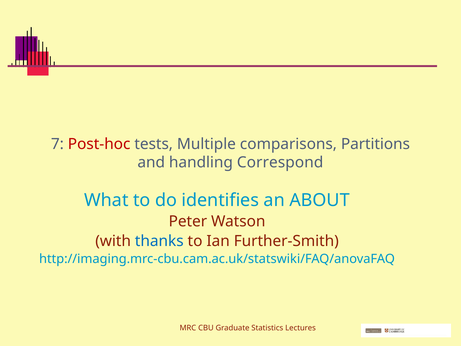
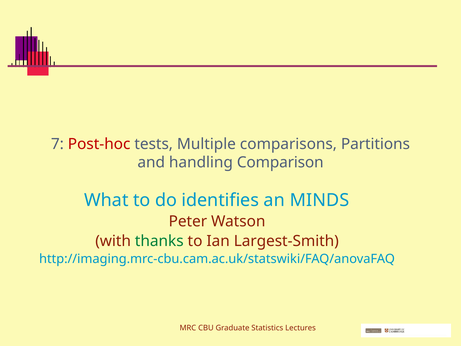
Correspond: Correspond -> Comparison
ABOUT: ABOUT -> MINDS
thanks colour: blue -> green
Further-Smith: Further-Smith -> Largest-Smith
